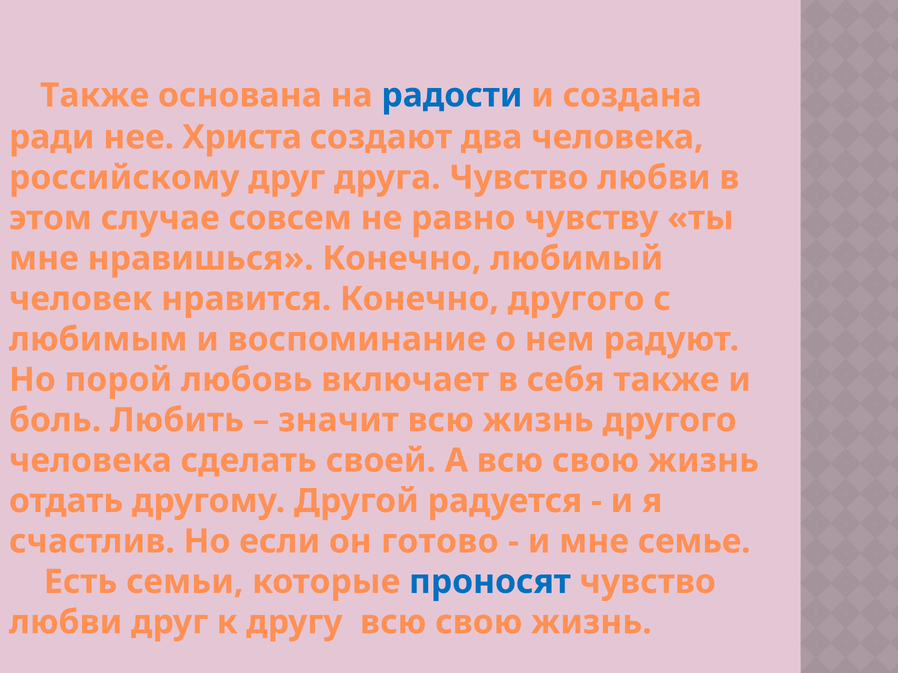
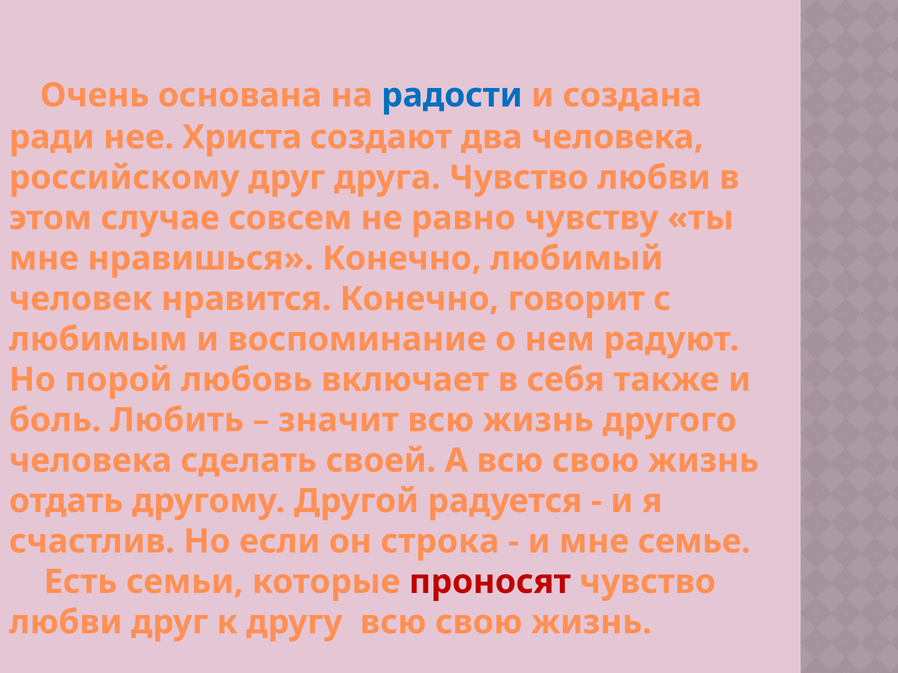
Также at (95, 95): Также -> Очень
Конечно другого: другого -> говорит
готово: готово -> строка
проносят colour: blue -> red
